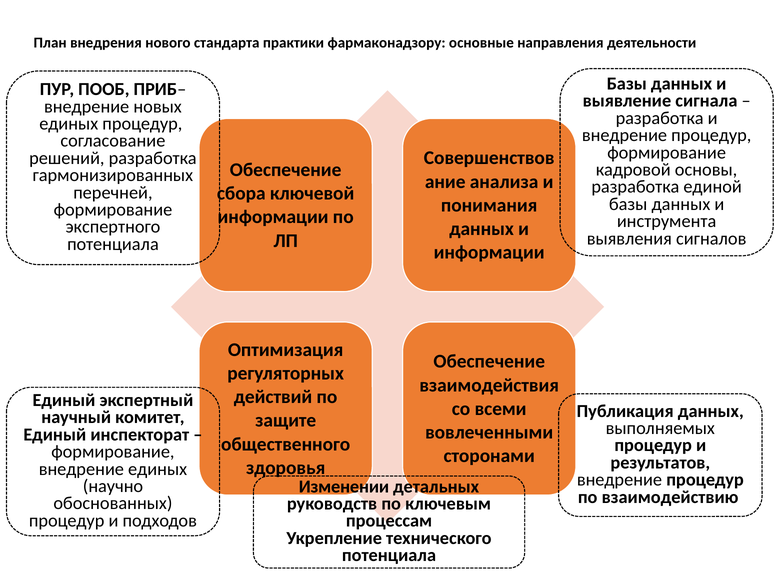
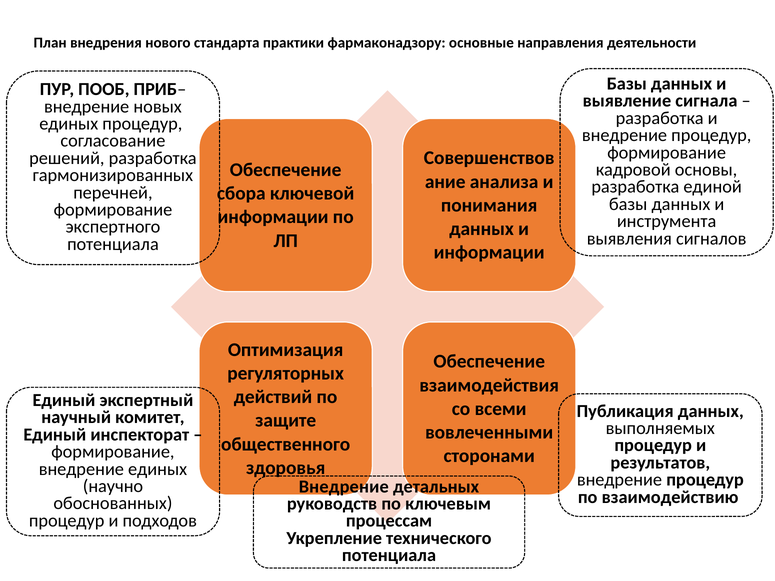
Изменении at (344, 487): Изменении -> Внедрение
